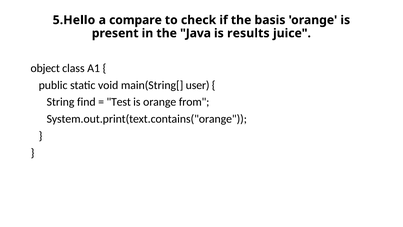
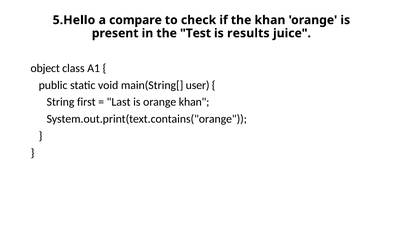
the basis: basis -> khan
Java: Java -> Test
find: find -> first
Test: Test -> Last
orange from: from -> khan
